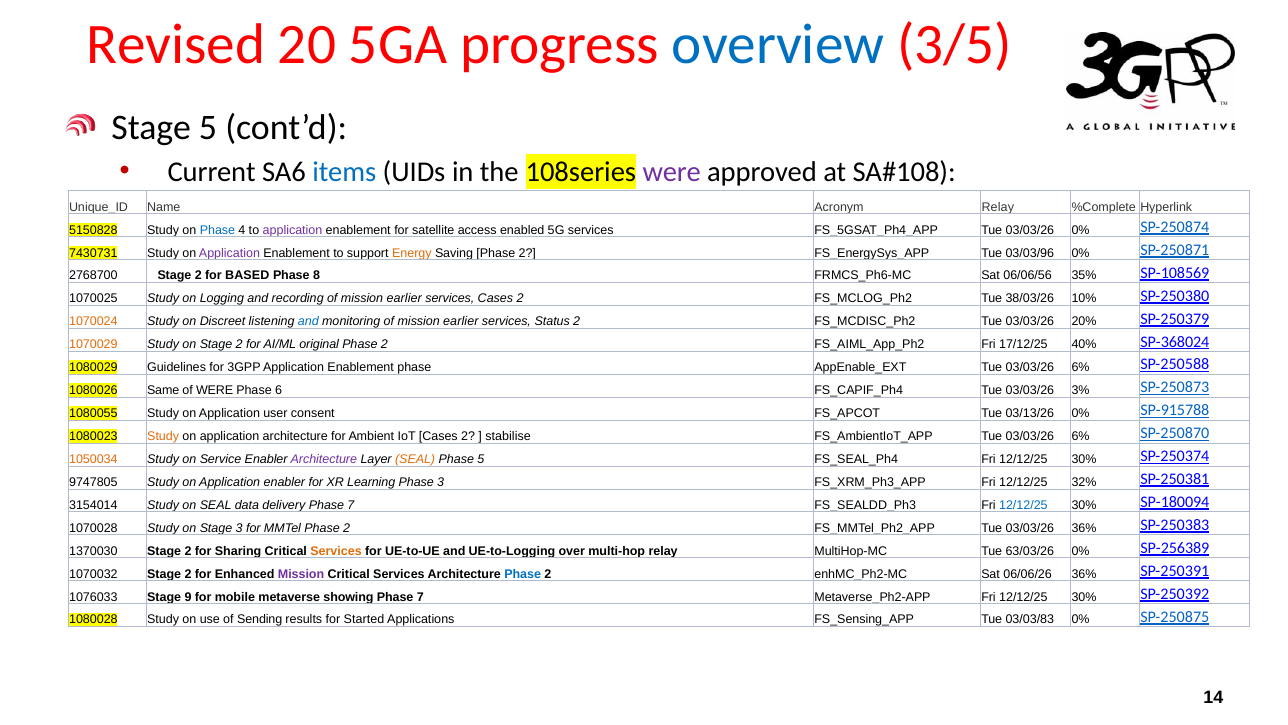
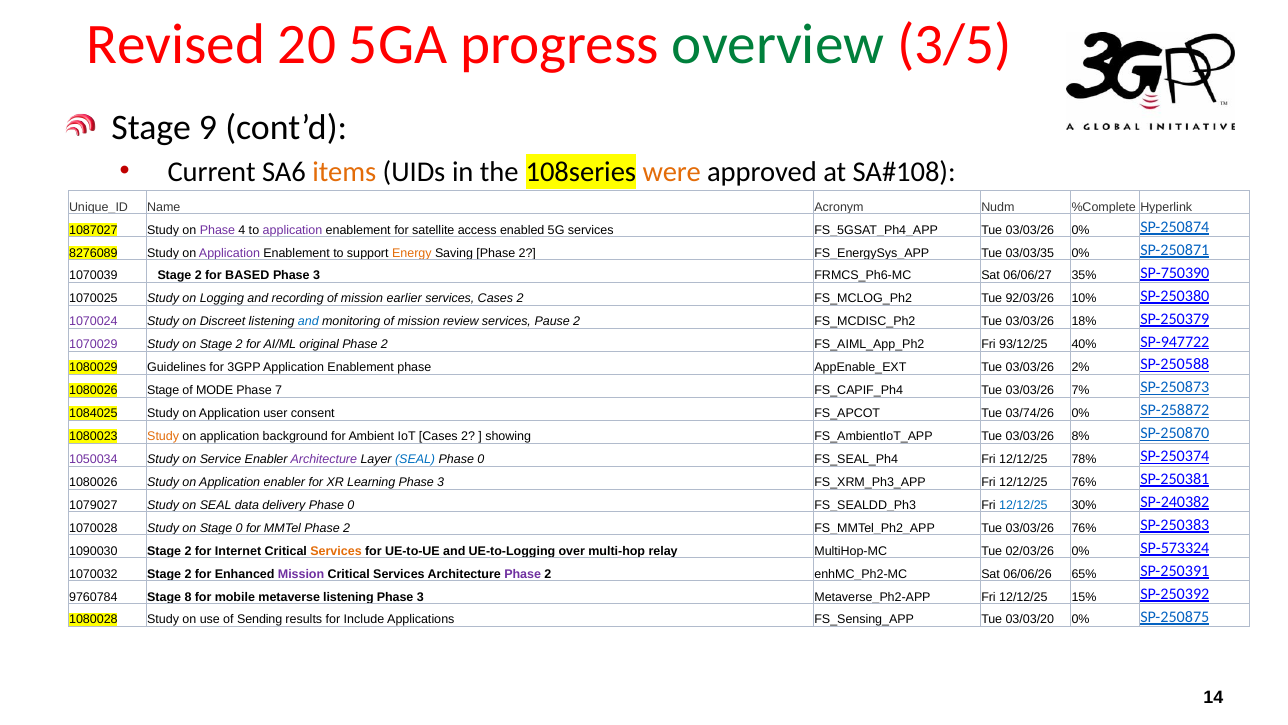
overview colour: blue -> green
Stage 5: 5 -> 9
items colour: blue -> orange
were at (672, 172) colour: purple -> orange
Acronym Relay: Relay -> Nudm
5150828: 5150828 -> 1087027
Phase at (217, 230) colour: blue -> purple
7430731: 7430731 -> 8276089
03/03/96: 03/03/96 -> 03/03/35
2768700: 2768700 -> 1070039
8 at (317, 276): 8 -> 3
06/06/56: 06/06/56 -> 06/06/27
SP-108569: SP-108569 -> SP-750390
38/03/26: 38/03/26 -> 92/03/26
1070024 colour: orange -> purple
monitoring of mission earlier: earlier -> review
Status: Status -> Pause
20%: 20% -> 18%
1070029 colour: orange -> purple
17/12/25: 17/12/25 -> 93/12/25
SP-368024: SP-368024 -> SP-947722
6% at (1081, 367): 6% -> 2%
1080026 Same: Same -> Stage
of WERE: WERE -> MODE
6: 6 -> 7
3%: 3% -> 7%
1080055: 1080055 -> 1084025
03/13/26: 03/13/26 -> 03/74/26
SP-915788: SP-915788 -> SP-258872
application architecture: architecture -> background
stabilise: stabilise -> showing
6% at (1081, 436): 6% -> 8%
1050034 colour: orange -> purple
SEAL at (415, 459) colour: orange -> blue
5 at (481, 459): 5 -> 0
30% at (1084, 459): 30% -> 78%
9747805 at (93, 482): 9747805 -> 1080026
12/12/25 32%: 32% -> 76%
3154014: 3154014 -> 1079027
delivery Phase 7: 7 -> 0
SP-180094: SP-180094 -> SP-240382
Stage 3: 3 -> 0
03/03/26 36%: 36% -> 76%
1370030: 1370030 -> 1090030
Sharing: Sharing -> Internet
63/03/26: 63/03/26 -> 02/03/26
SP-256389: SP-256389 -> SP-573324
Phase at (523, 574) colour: blue -> purple
06/06/26 36%: 36% -> 65%
1076033: 1076033 -> 9760784
9: 9 -> 8
metaverse showing: showing -> listening
7 at (420, 597): 7 -> 3
30% at (1084, 597): 30% -> 15%
Started: Started -> Include
03/03/83: 03/03/83 -> 03/03/20
